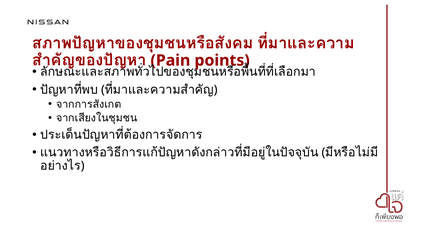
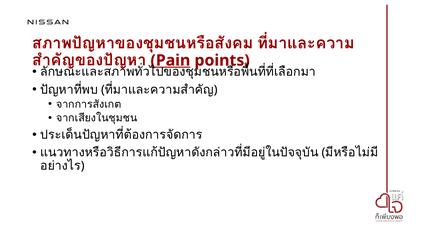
Pain underline: none -> present
